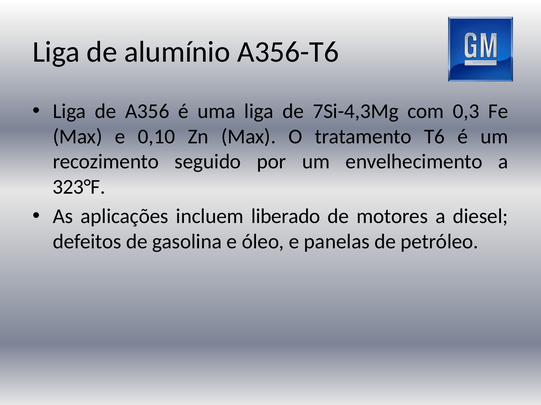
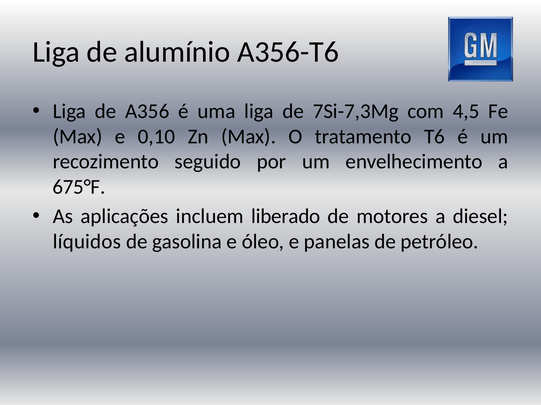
7Si-4,3Mg: 7Si-4,3Mg -> 7Si-7,3Mg
0,3: 0,3 -> 4,5
323°F: 323°F -> 675°F
defeitos: defeitos -> líquidos
